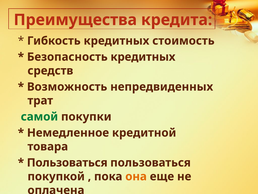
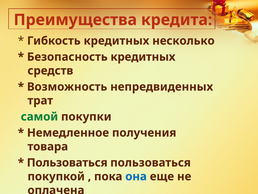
стоимость: стоимость -> несколько
кредитной: кредитной -> получения
она colour: orange -> blue
